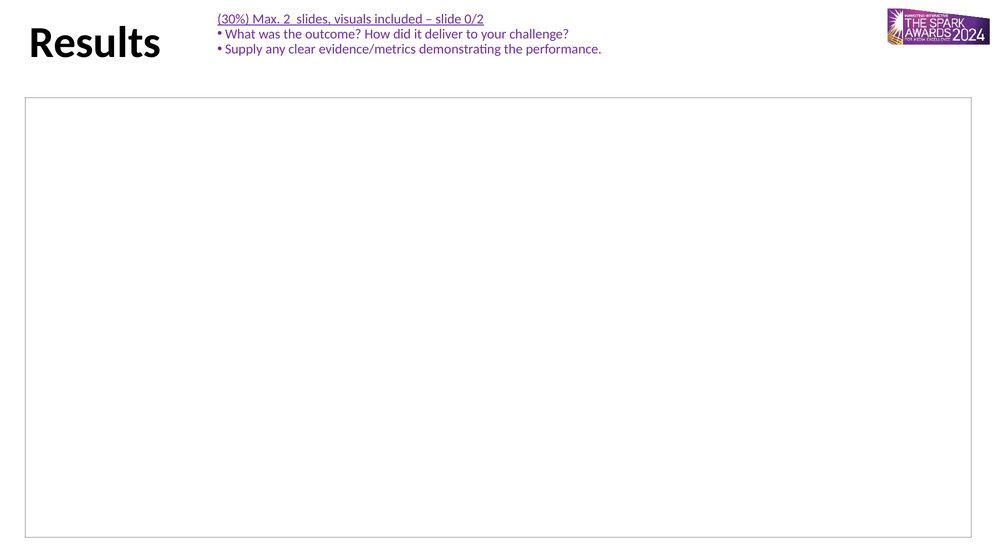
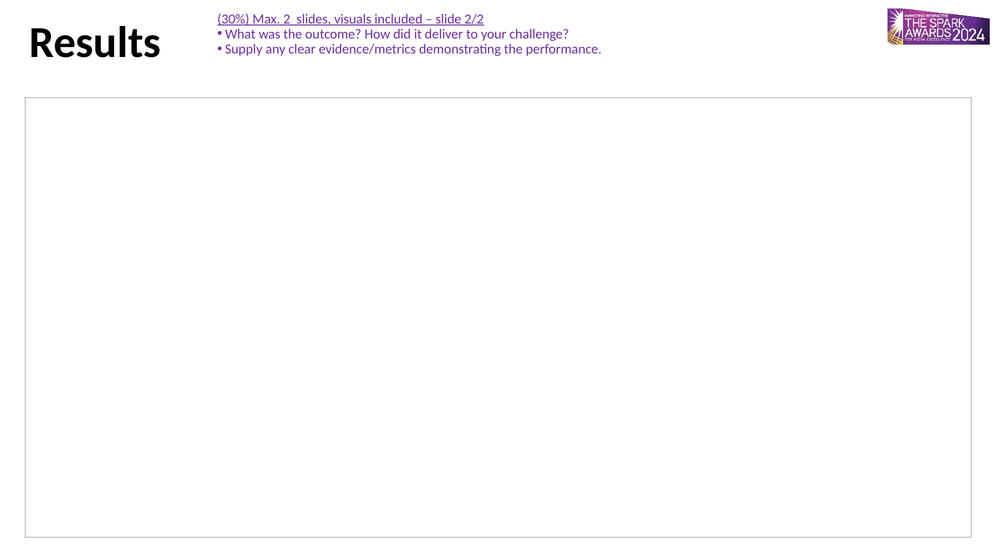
0/2: 0/2 -> 2/2
